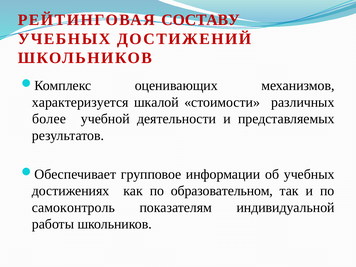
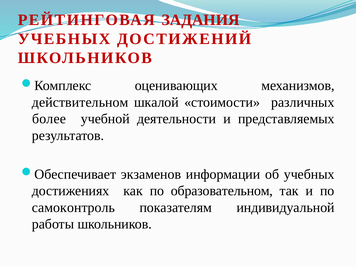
СОСТАВУ: СОСТАВУ -> ЗАДАНИЯ
характеризуется: характеризуется -> действительном
групповое: групповое -> экзаменов
